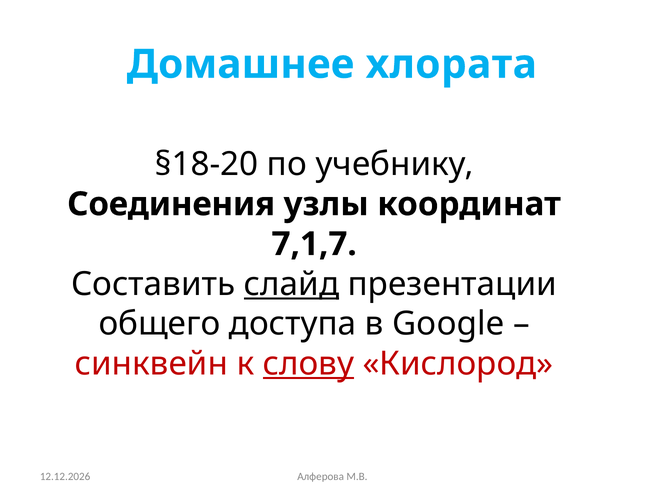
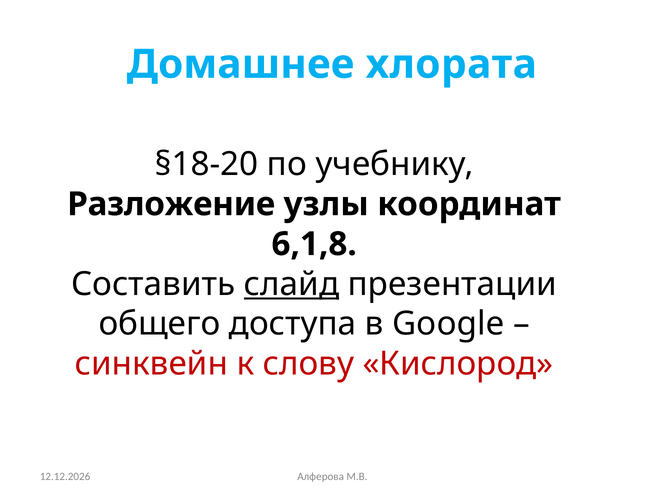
Соединения: Соединения -> Разложение
7,1,7: 7,1,7 -> 6,1,8
слову underline: present -> none
